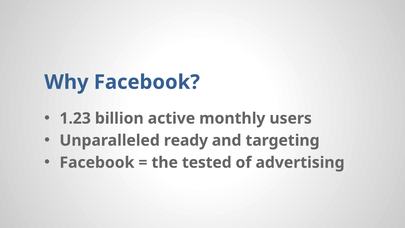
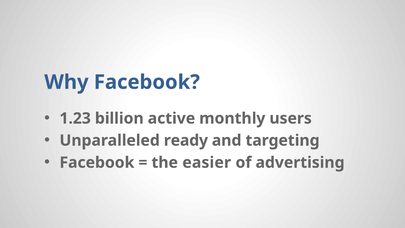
tested: tested -> easier
